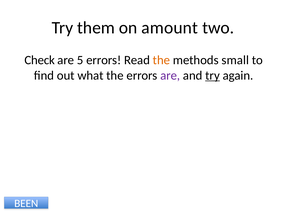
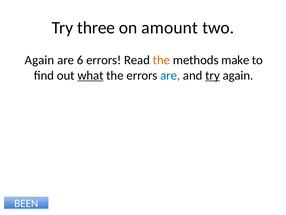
them: them -> three
Check at (40, 60): Check -> Again
5: 5 -> 6
small: small -> make
what underline: none -> present
are at (170, 75) colour: purple -> blue
